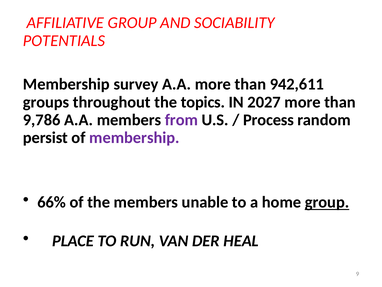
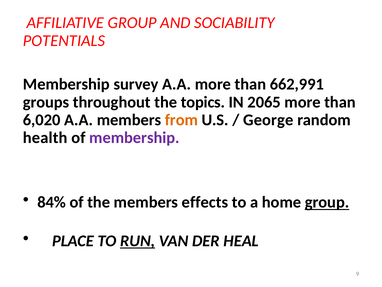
942,611: 942,611 -> 662,991
2027: 2027 -> 2065
9,786: 9,786 -> 6,020
from colour: purple -> orange
Process: Process -> George
persist: persist -> health
66%: 66% -> 84%
unable: unable -> effects
RUN underline: none -> present
